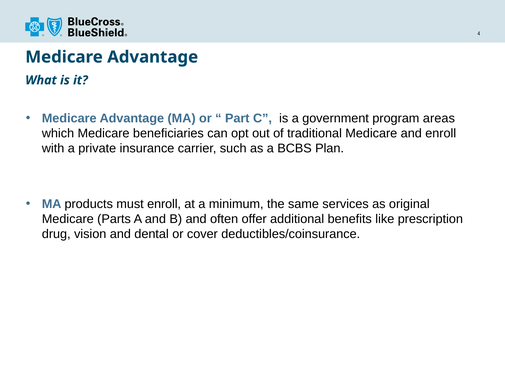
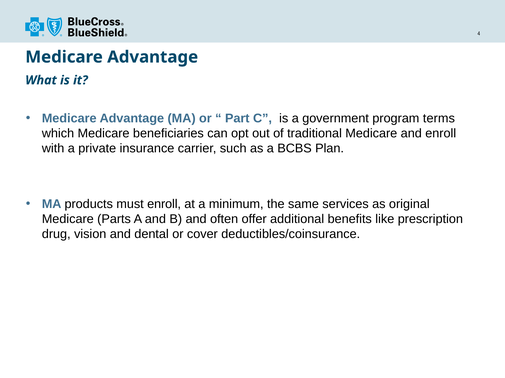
areas: areas -> terms
